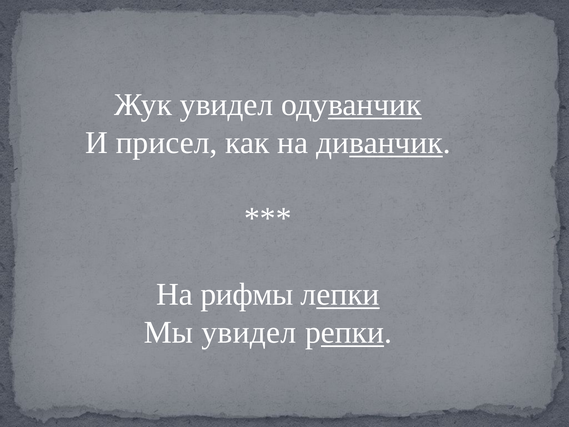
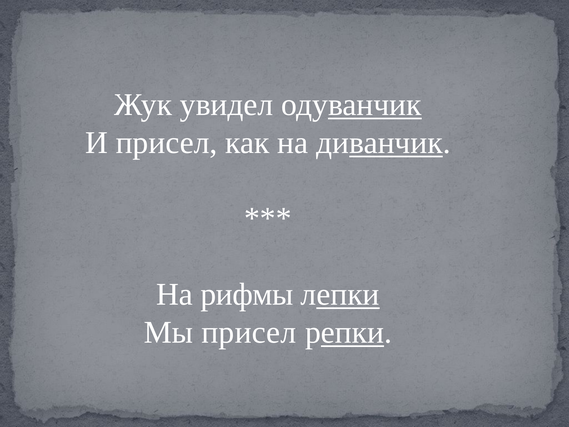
Мы увидел: увидел -> присел
